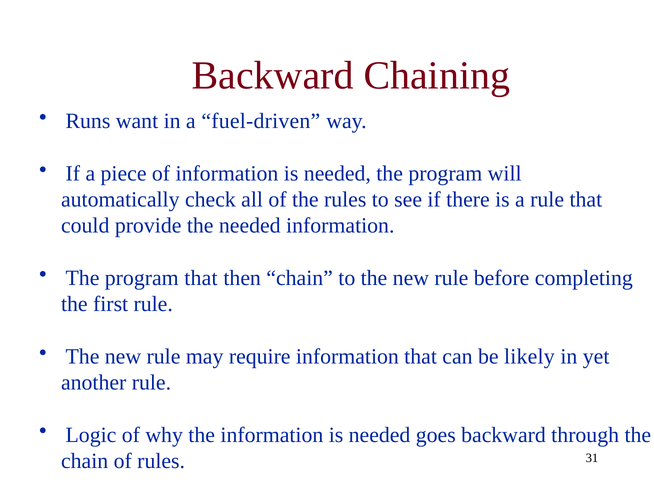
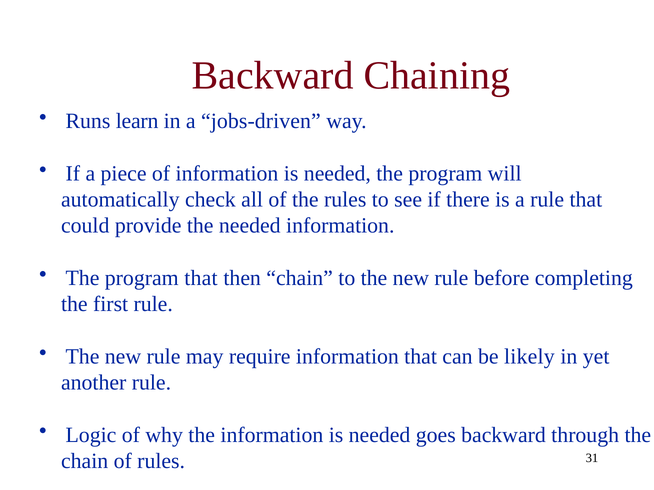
want: want -> learn
fuel-driven: fuel-driven -> jobs-driven
